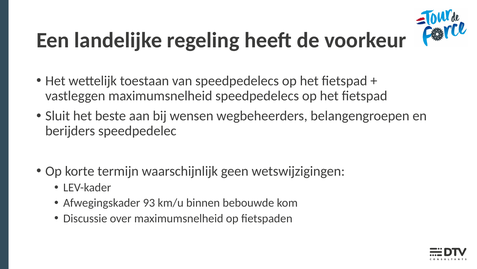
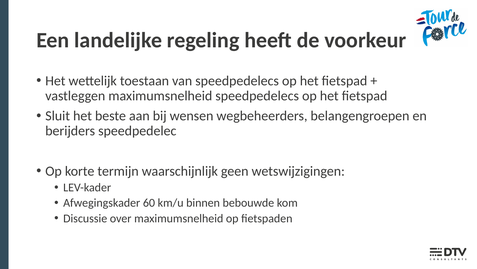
93: 93 -> 60
